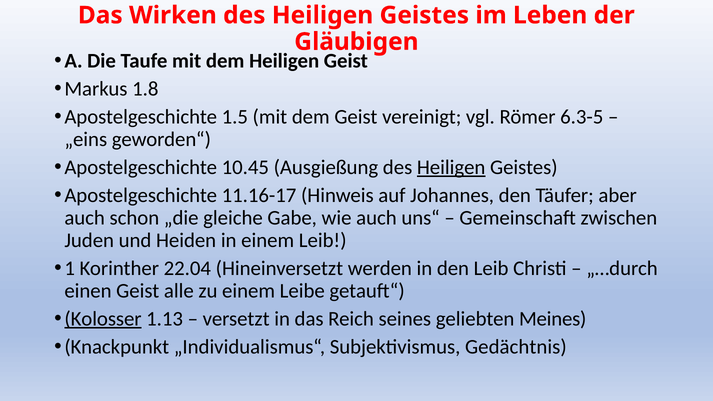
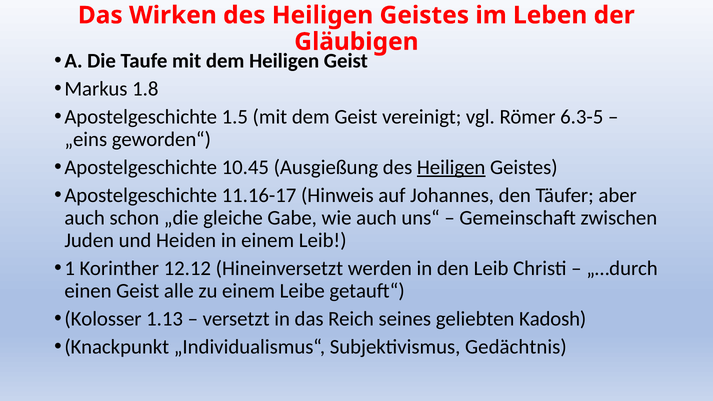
22.04: 22.04 -> 12.12
Kolosser underline: present -> none
Meines: Meines -> Kadosh
